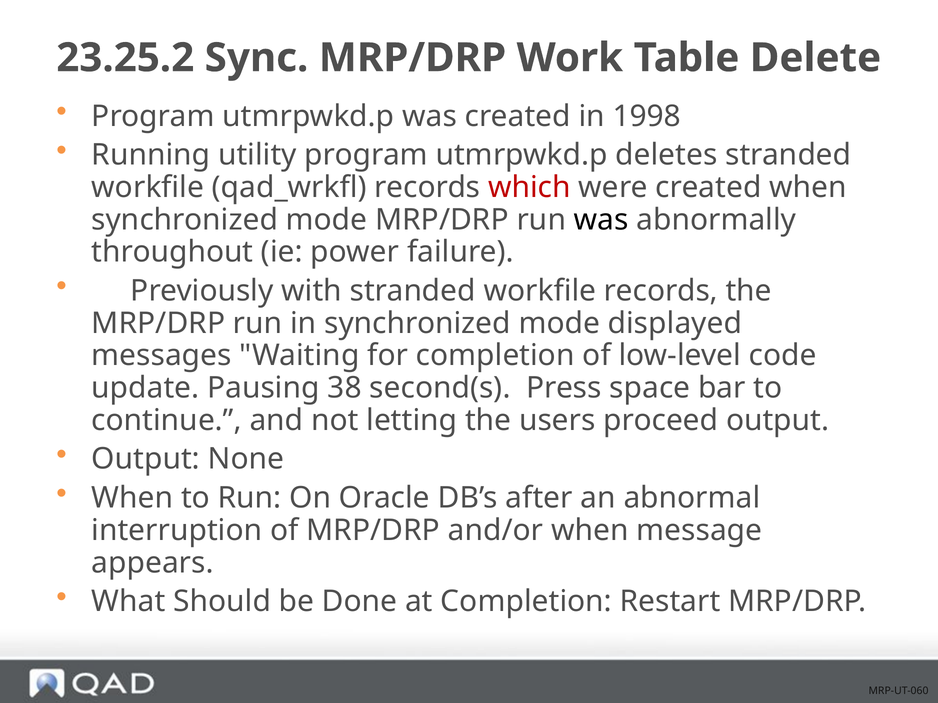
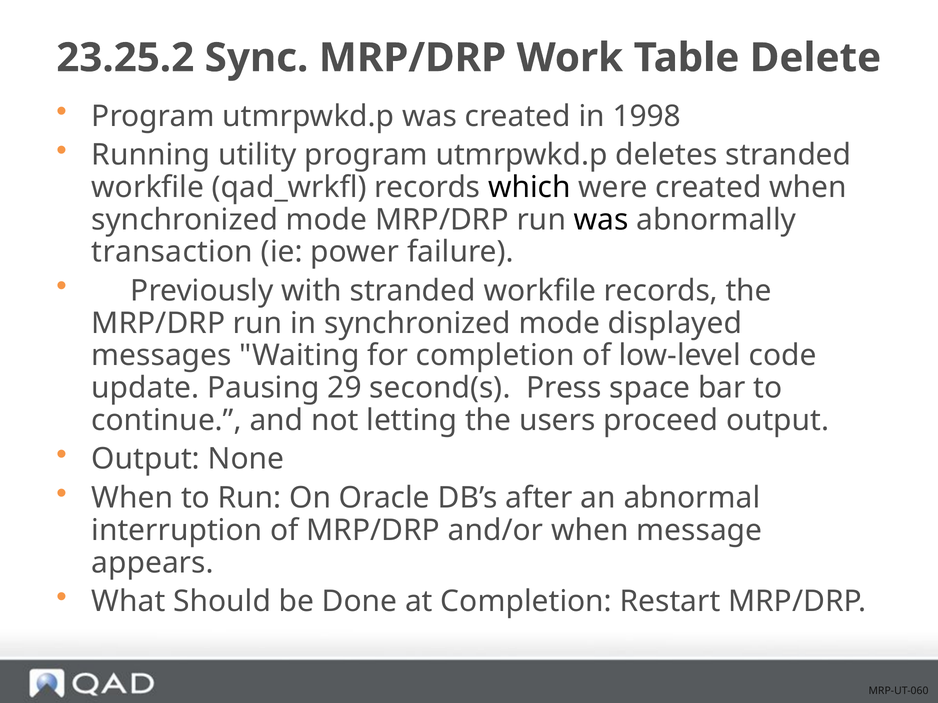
which colour: red -> black
throughout: throughout -> transaction
38: 38 -> 29
